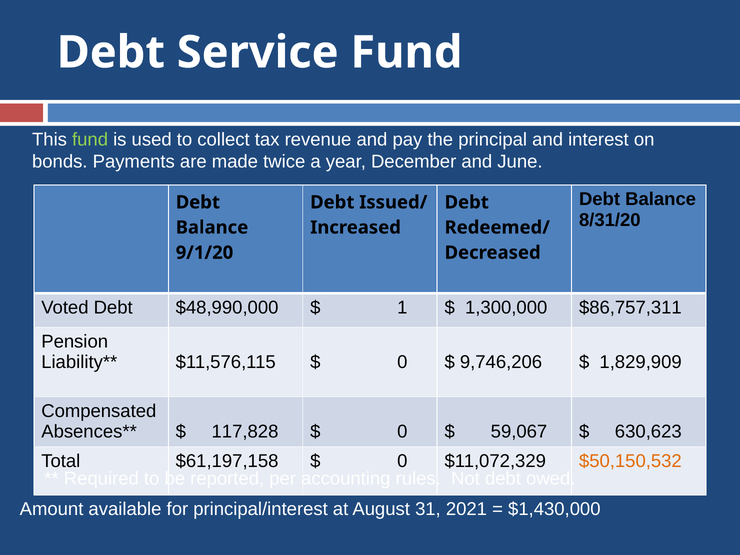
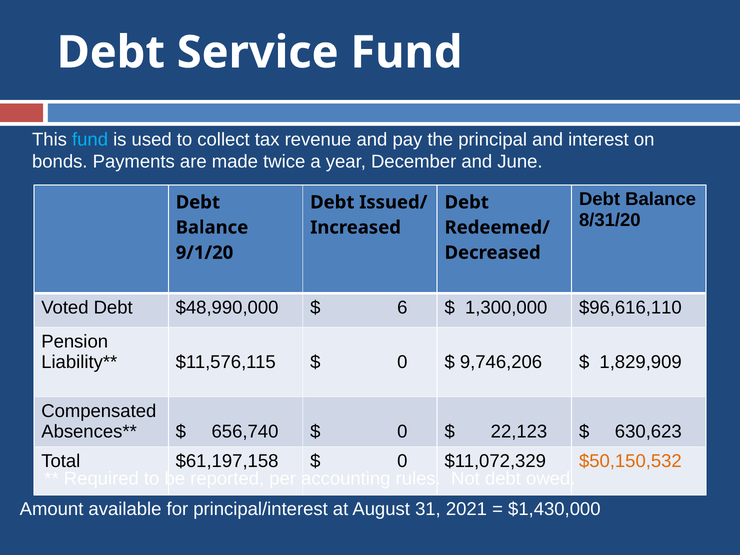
fund at (90, 139) colour: light green -> light blue
1: 1 -> 6
$86,757,311: $86,757,311 -> $96,616,110
117,828: 117,828 -> 656,740
59,067: 59,067 -> 22,123
